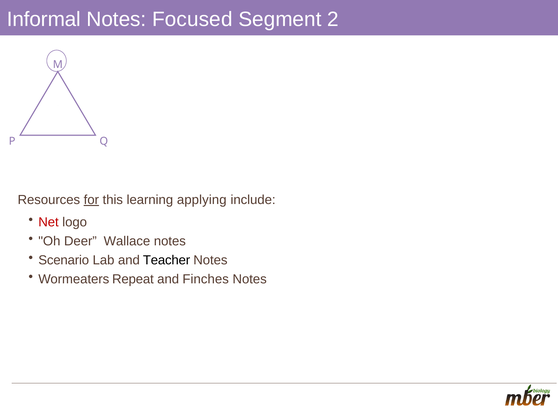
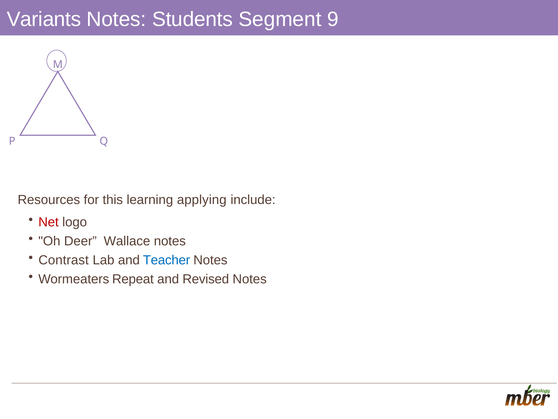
Informal: Informal -> Variants
Focused: Focused -> Students
2: 2 -> 9
for underline: present -> none
Scenario: Scenario -> Contrast
Teacher colour: black -> blue
Finches: Finches -> Revised
